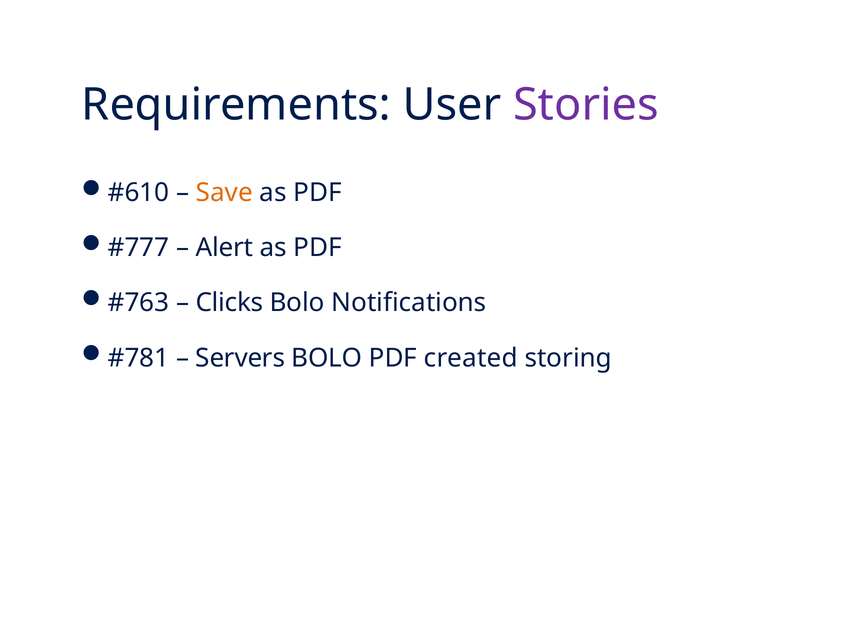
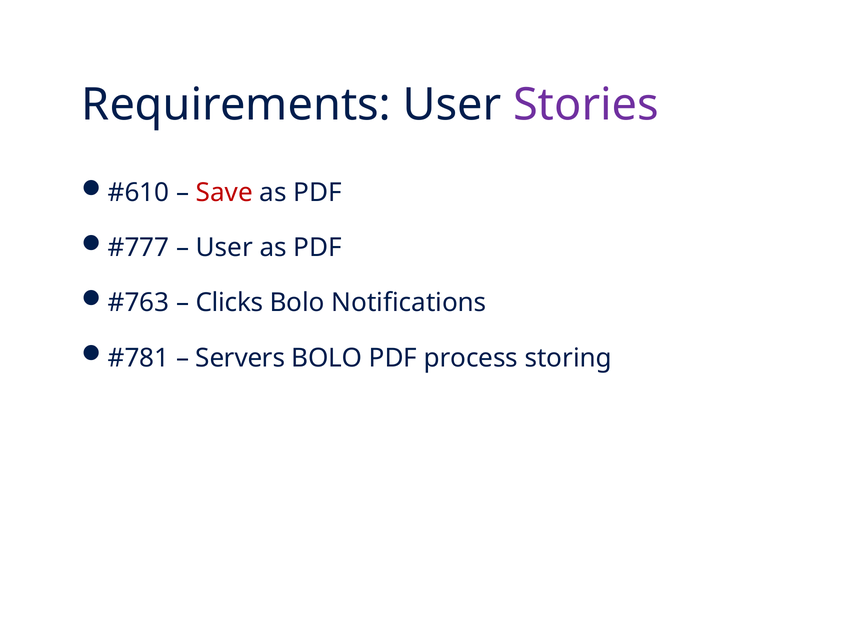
Save colour: orange -> red
Alert at (224, 248): Alert -> User
created: created -> process
